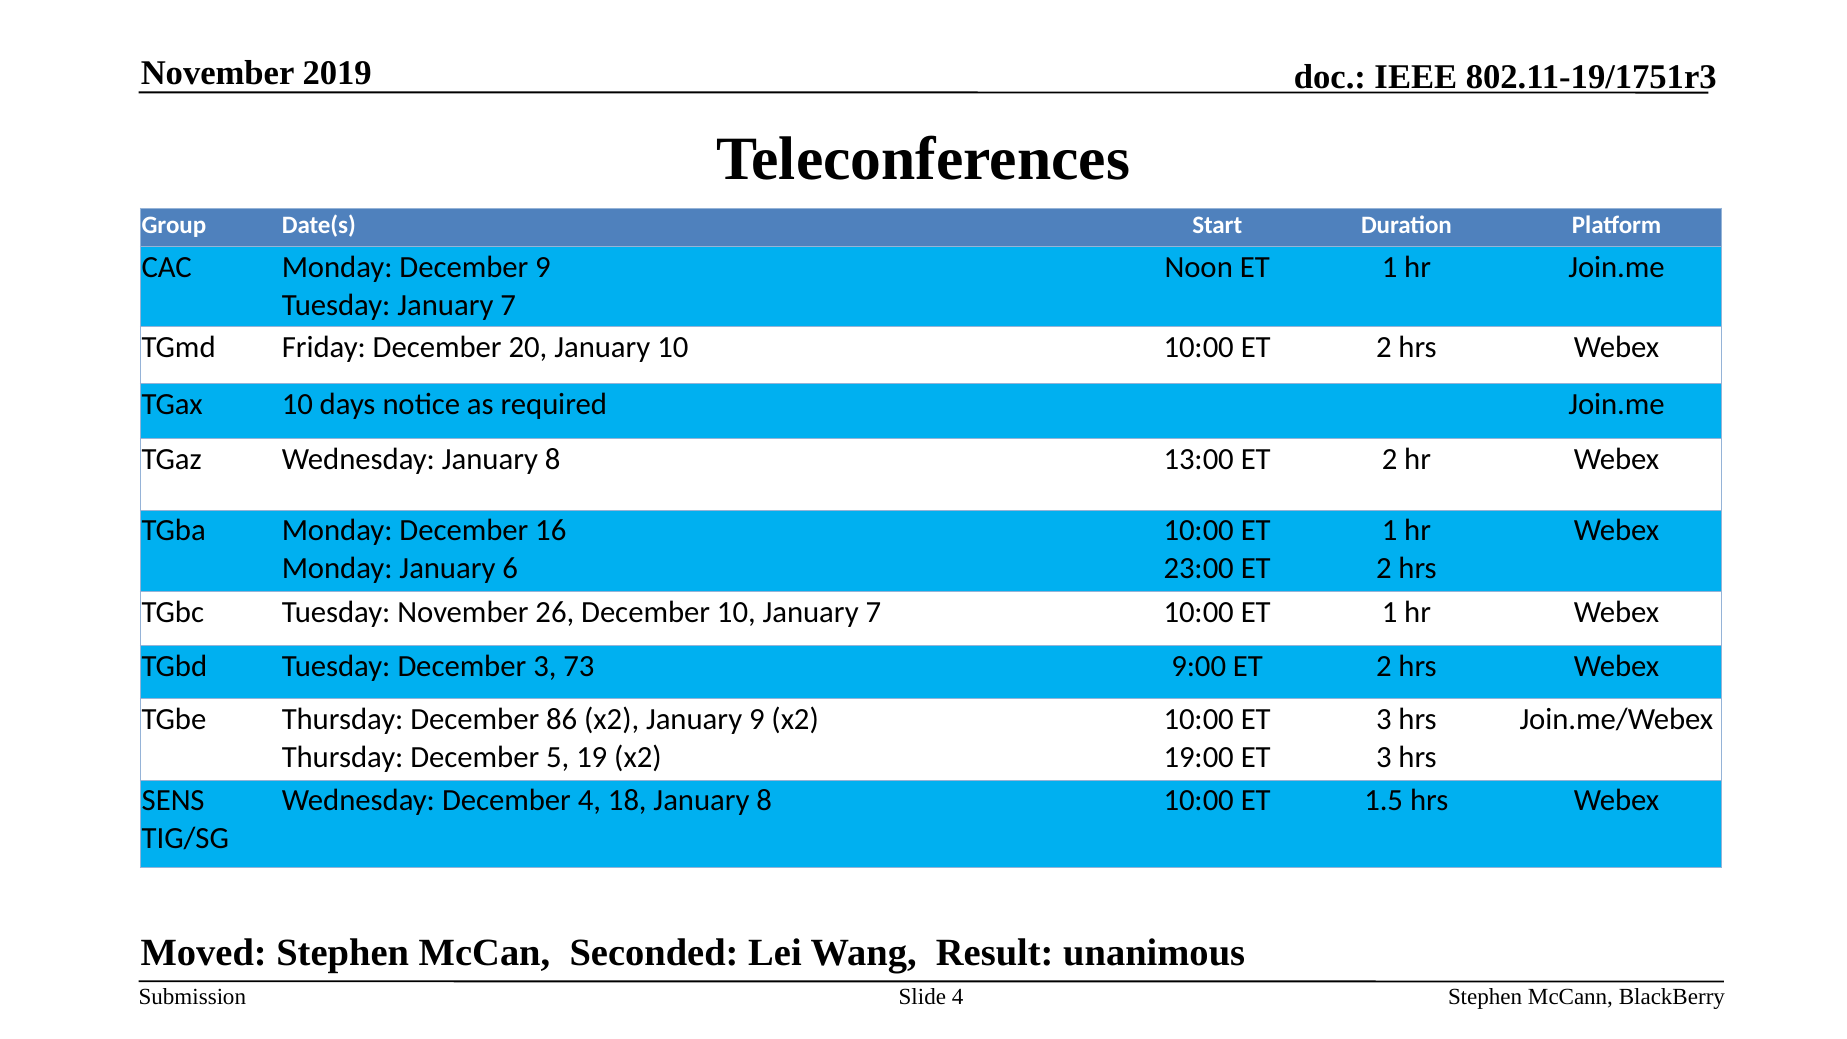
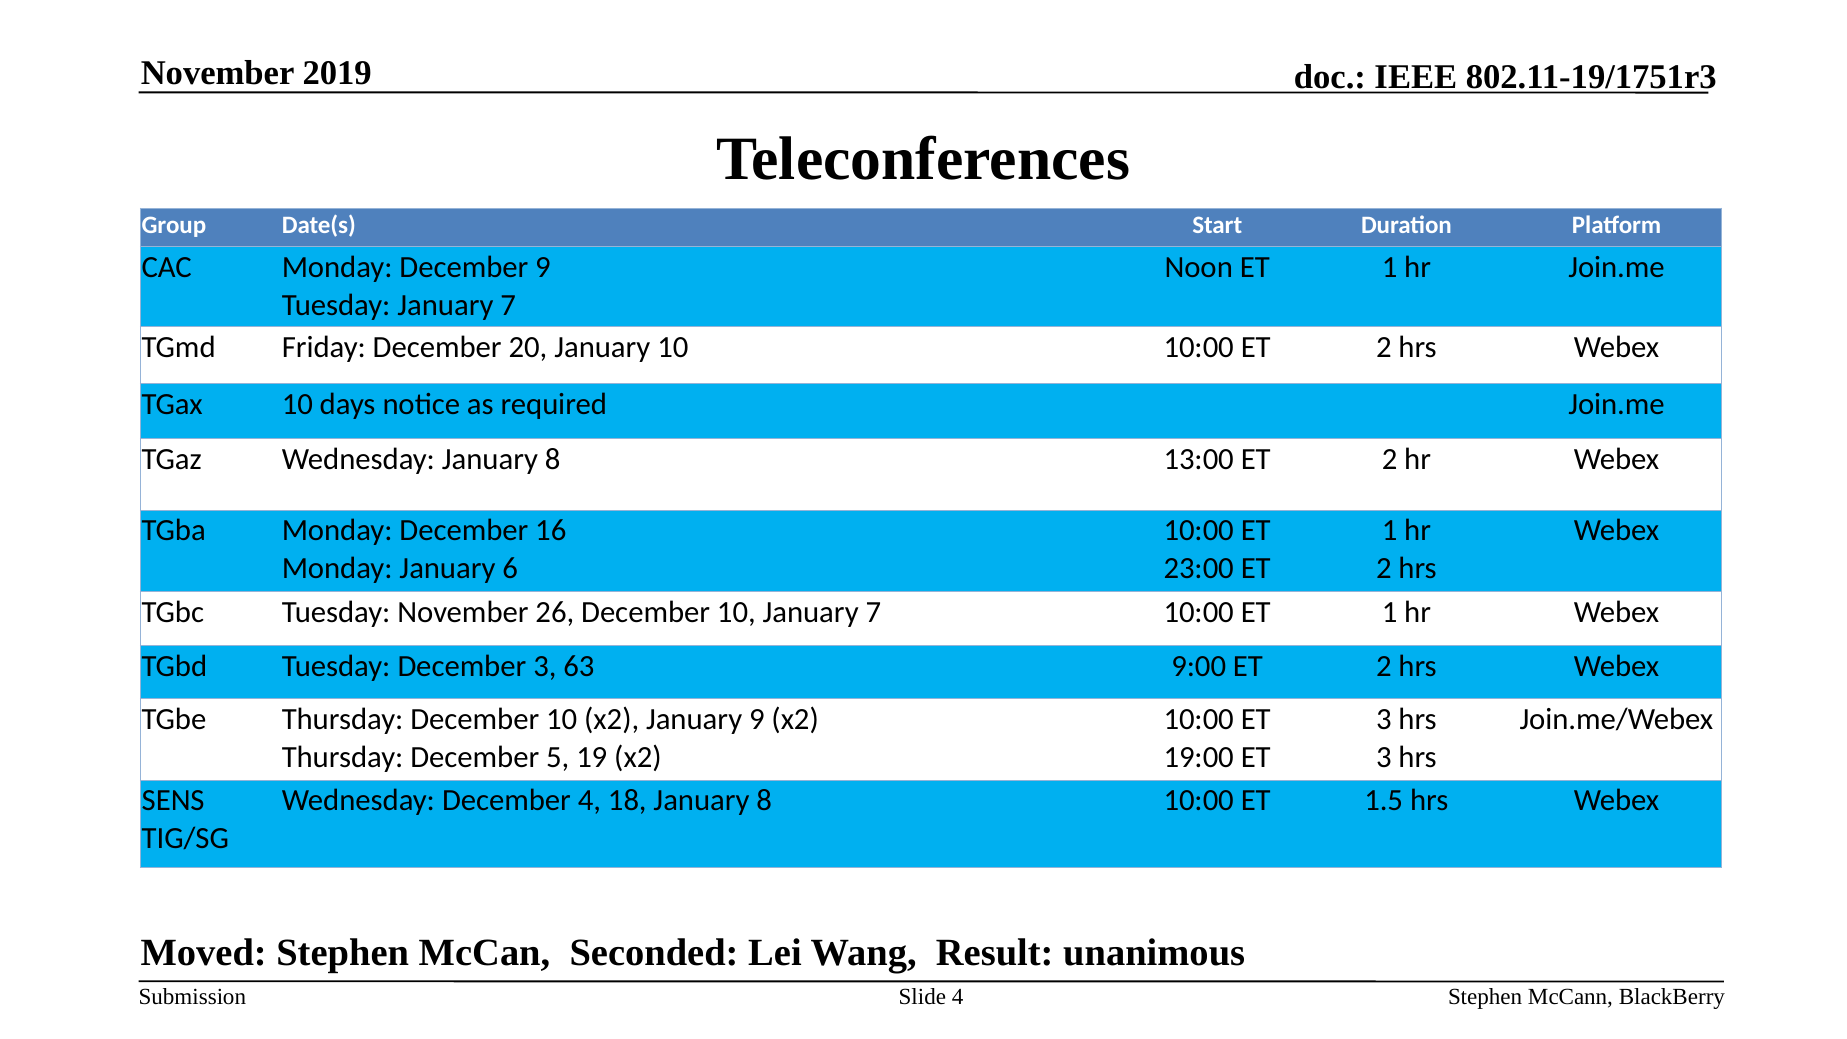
73: 73 -> 63
Thursday December 86: 86 -> 10
